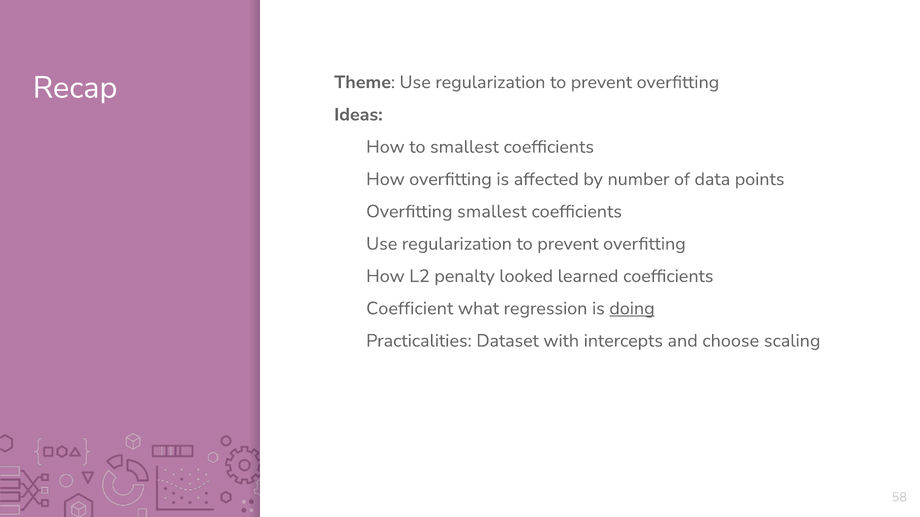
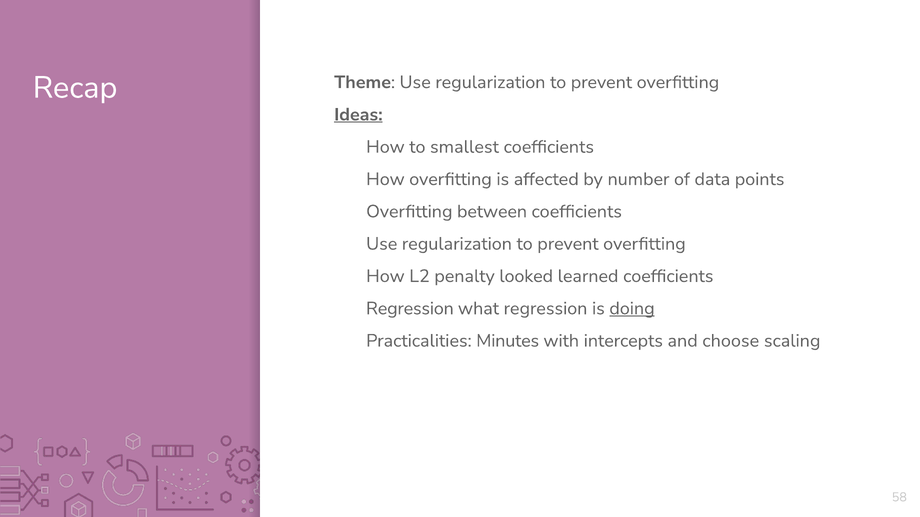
Ideas underline: none -> present
Overfitting smallest: smallest -> between
Coefficient at (410, 309): Coefficient -> Regression
Dataset: Dataset -> Minutes
